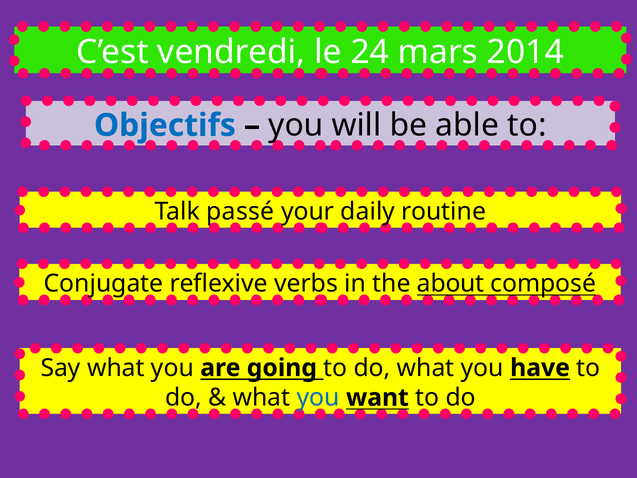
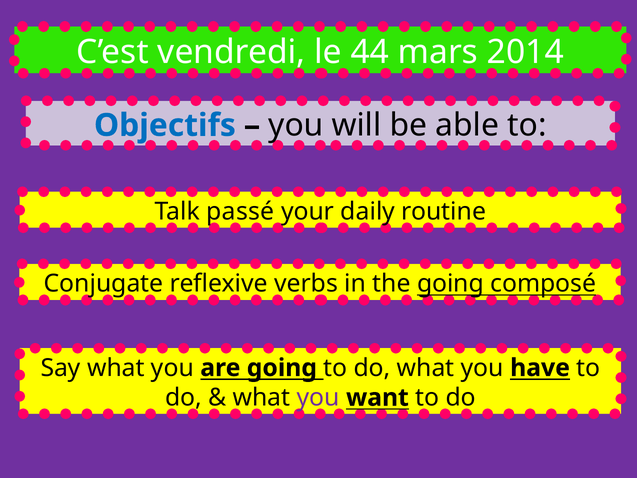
24: 24 -> 44
the about: about -> going
you at (318, 397) colour: blue -> purple
